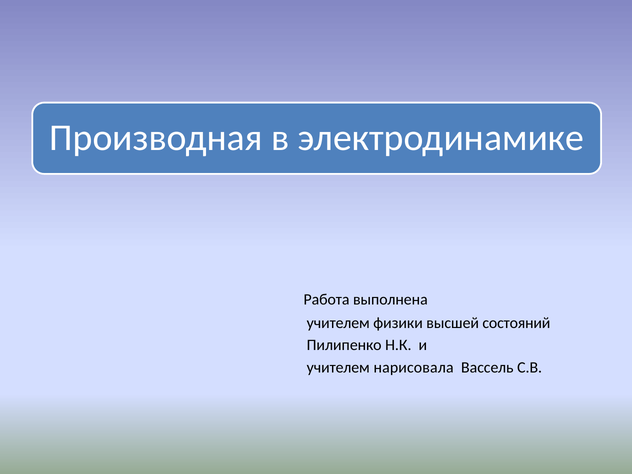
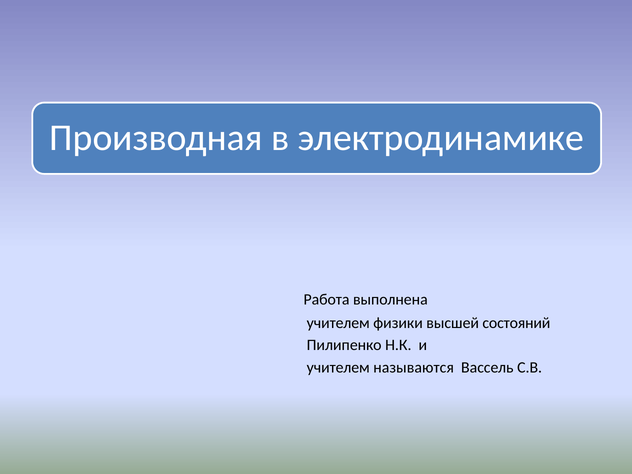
нарисовала: нарисовала -> называются
